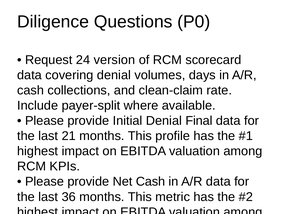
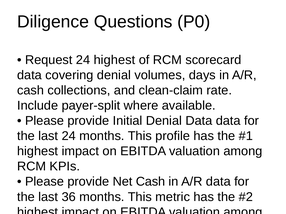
24 version: version -> highest
Denial Final: Final -> Data
last 21: 21 -> 24
